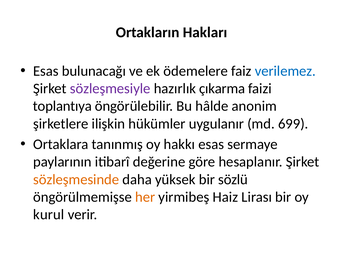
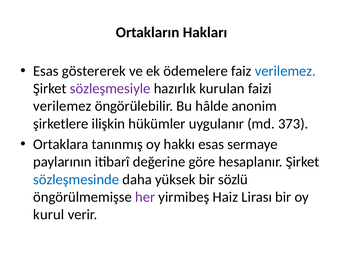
bulunacağı: bulunacağı -> göstererek
çıkarma: çıkarma -> kurulan
toplantıya at (62, 106): toplantıya -> verilemez
699: 699 -> 373
sözleşmesinde colour: orange -> blue
her colour: orange -> purple
